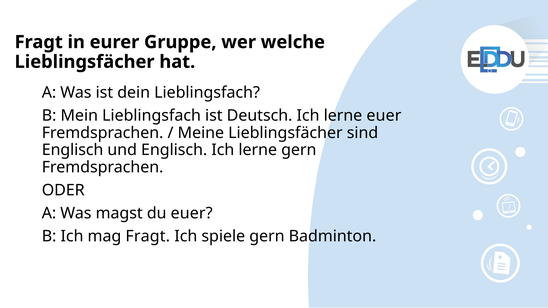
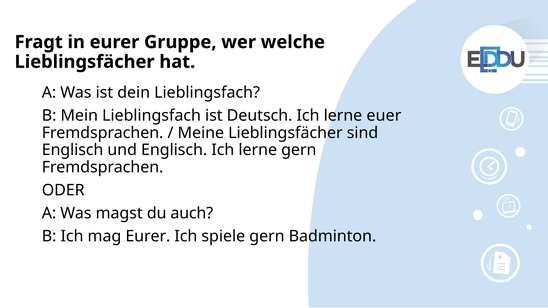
du euer: euer -> auch
mag Fragt: Fragt -> Eurer
